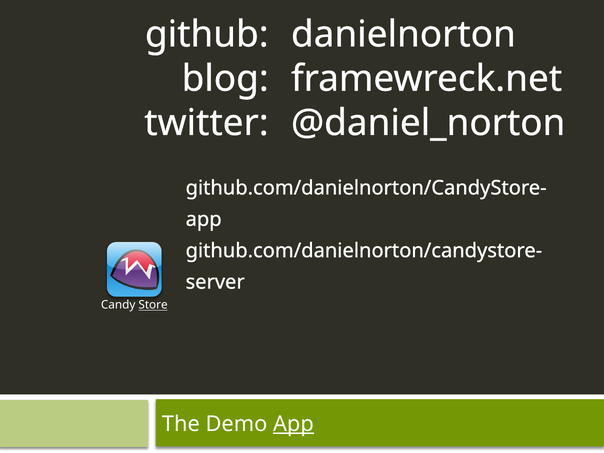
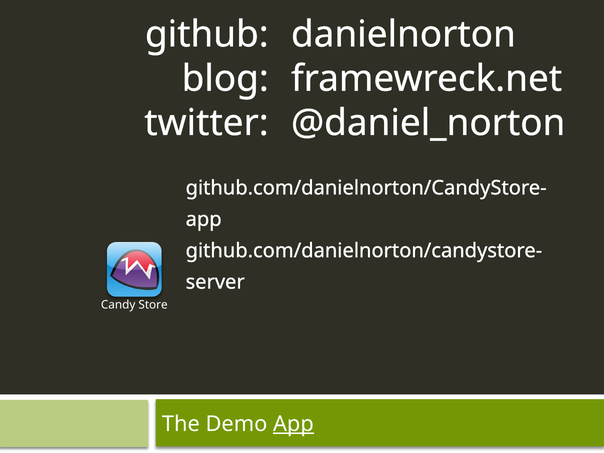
Store underline: present -> none
